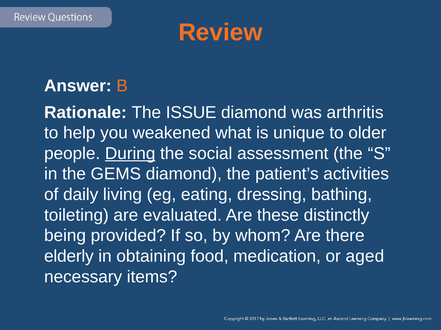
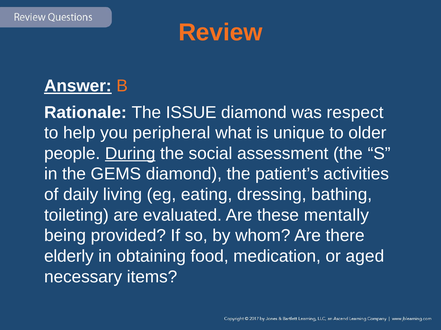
Answer underline: none -> present
arthritis: arthritis -> respect
weakened: weakened -> peripheral
distinctly: distinctly -> mentally
